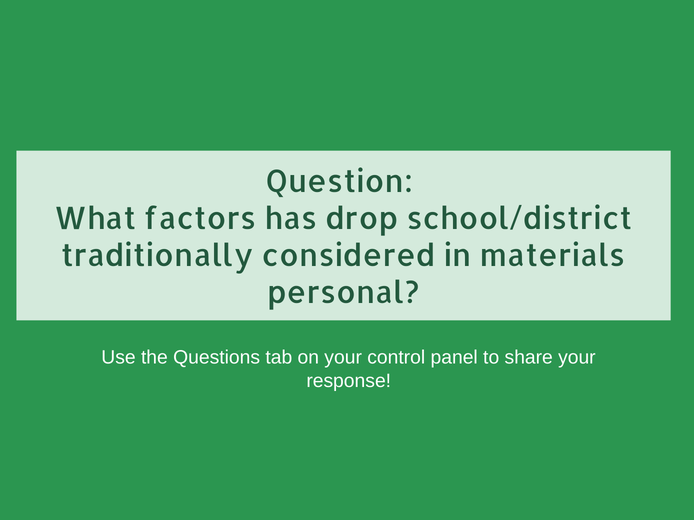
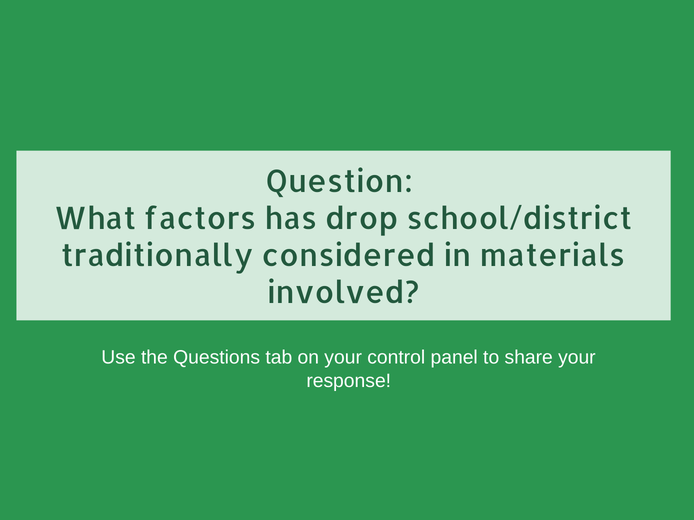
personal: personal -> involved
